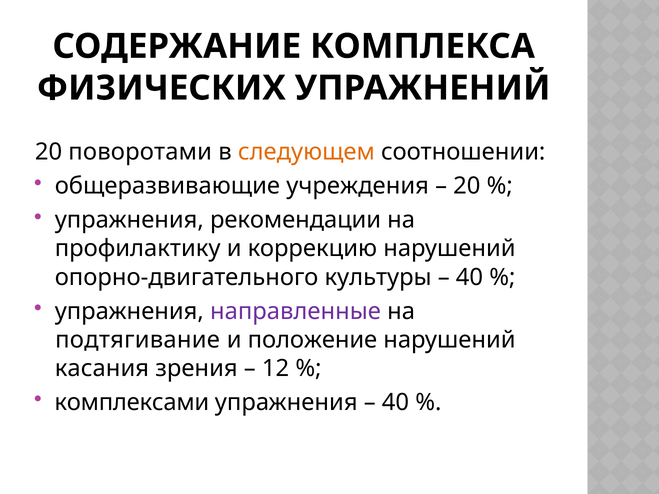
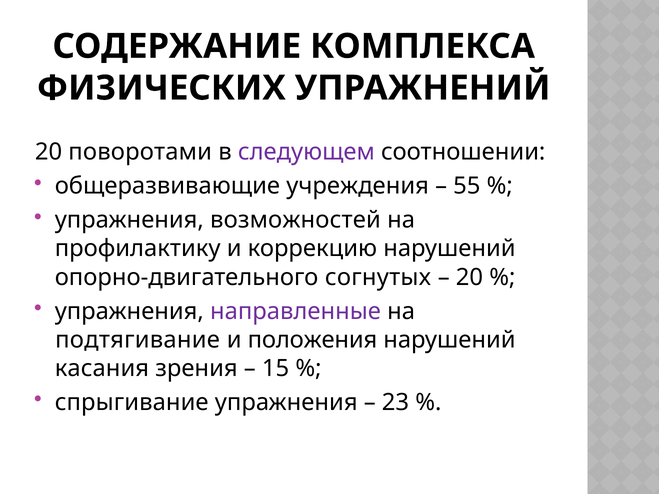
следующем colour: orange -> purple
20 at (467, 186): 20 -> 55
рекомендации: рекомендации -> возможностей
культуры: культуры -> согнутых
40 at (469, 277): 40 -> 20
положение: положение -> положения
12: 12 -> 15
комплексами: комплексами -> спрыгивание
40 at (395, 402): 40 -> 23
